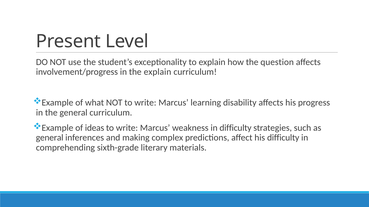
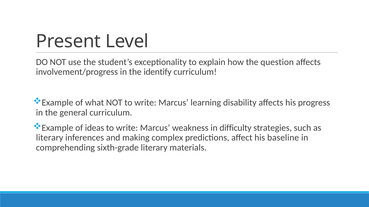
the explain: explain -> identify
general at (50, 138): general -> literary
his difficulty: difficulty -> baseline
